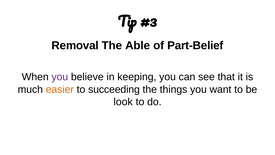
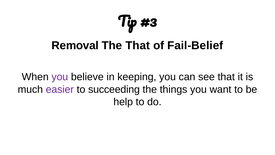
The Able: Able -> That
Part-Belief: Part-Belief -> Fail-Belief
easier colour: orange -> purple
look: look -> help
